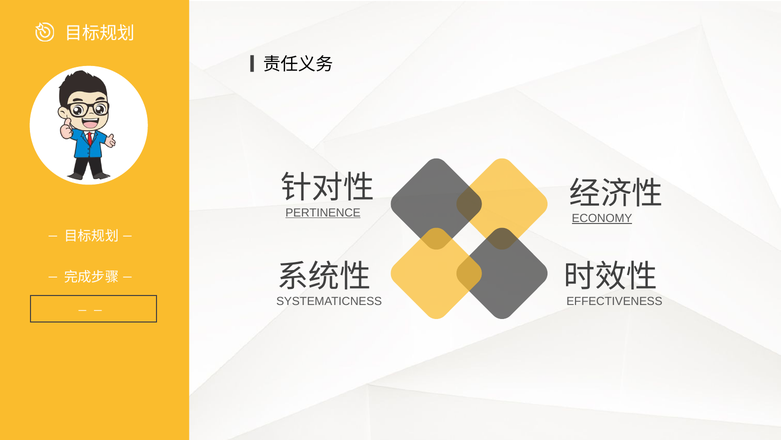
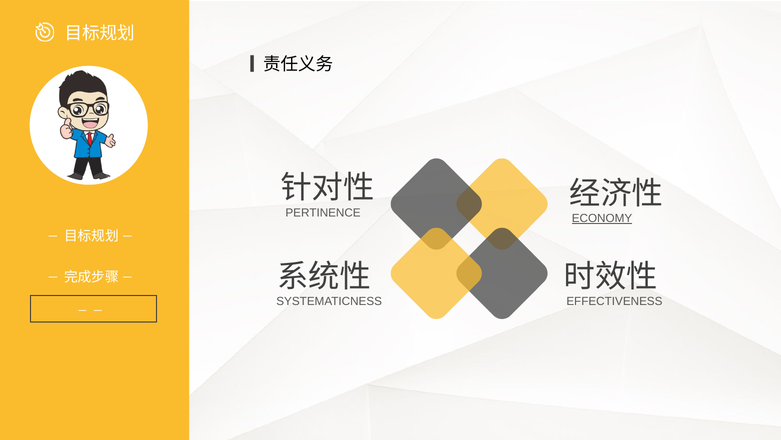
PERTINENCE underline: present -> none
